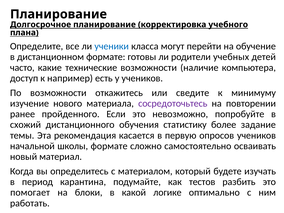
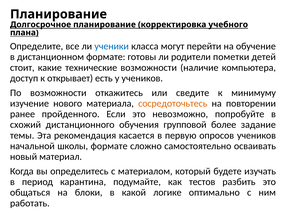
учебных: учебных -> пометки
часто: часто -> стоит
например: например -> открывает
сосредоточьтесь colour: purple -> orange
статистику: статистику -> групповой
помогает: помогает -> общаться
